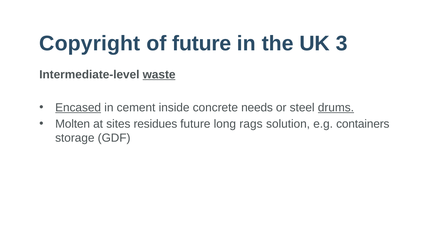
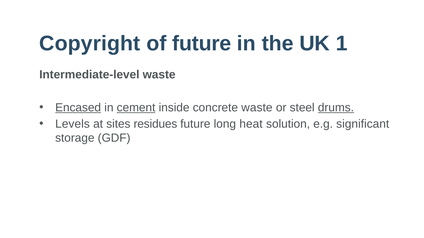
3: 3 -> 1
waste at (159, 75) underline: present -> none
cement underline: none -> present
concrete needs: needs -> waste
Molten: Molten -> Levels
rags: rags -> heat
containers: containers -> significant
